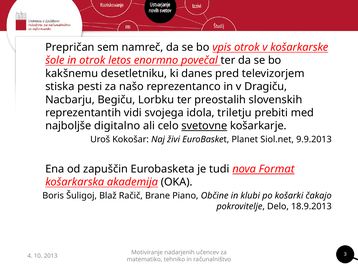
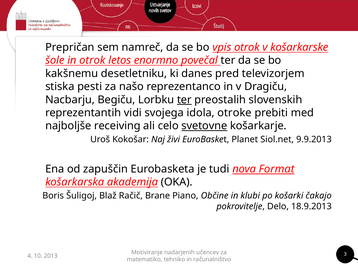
ter at (184, 100) underline: none -> present
triletju: triletju -> otroke
digitalno: digitalno -> receiving
